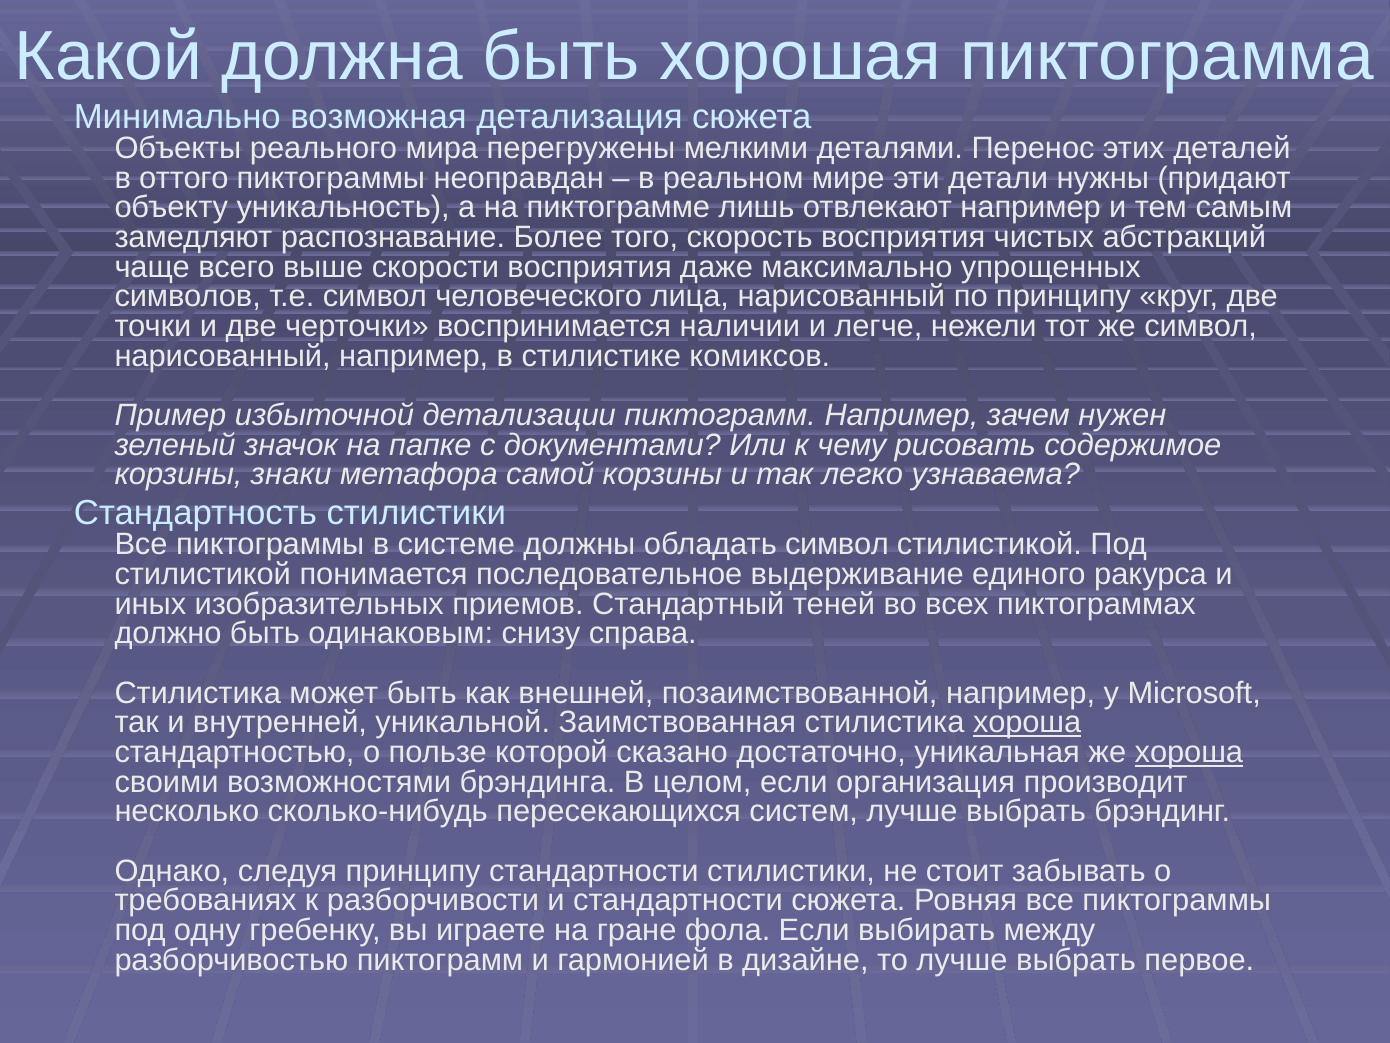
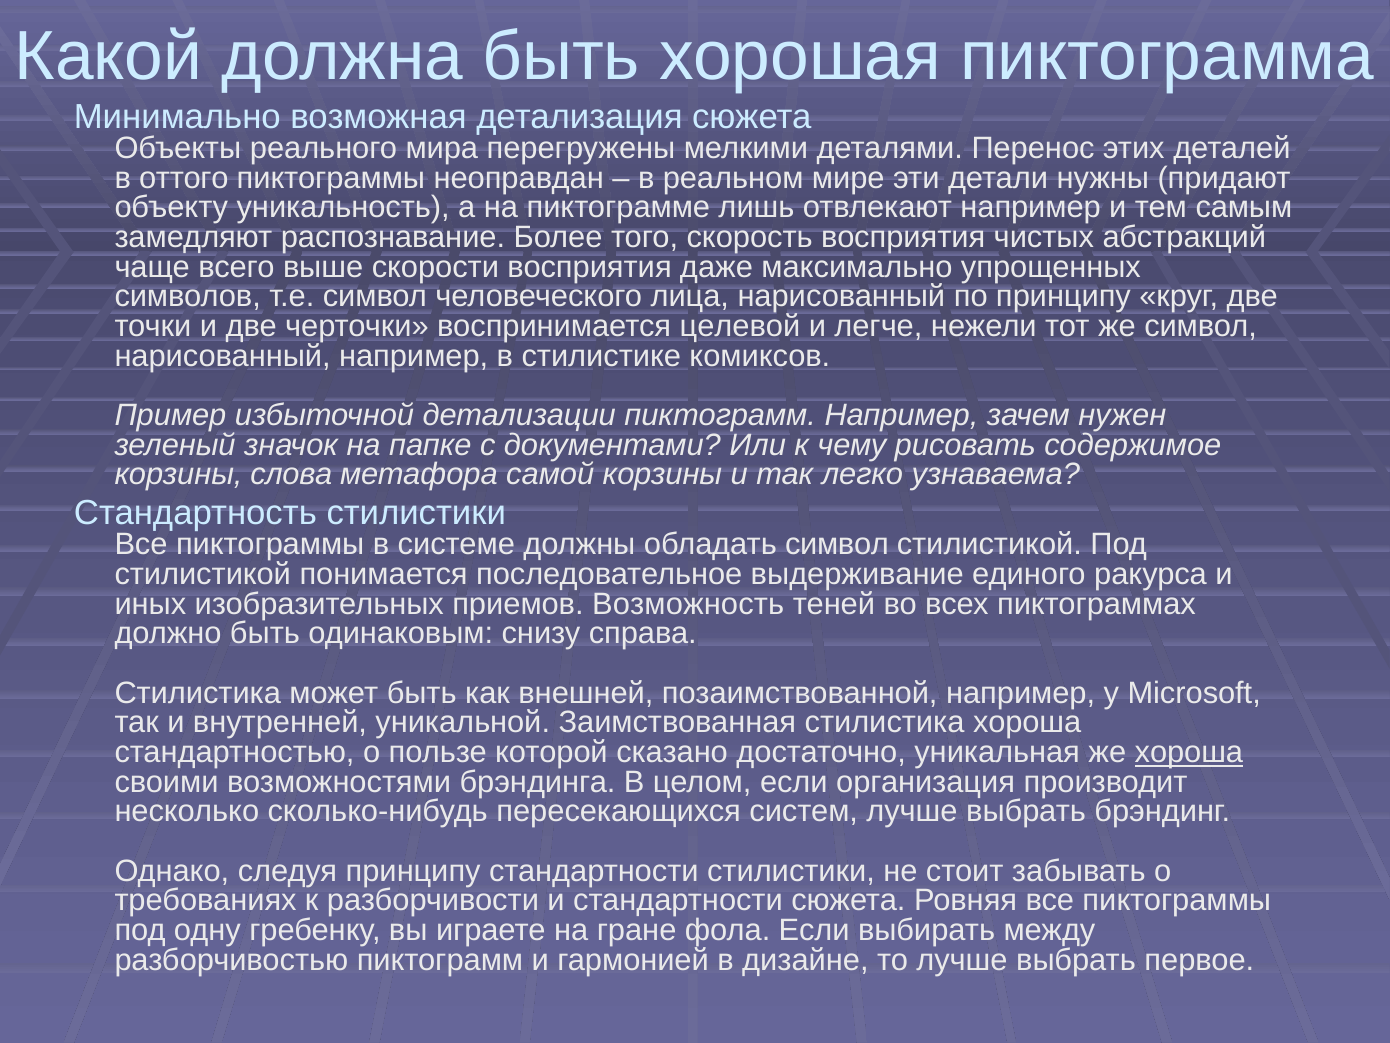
наличии: наличии -> целевой
знаки: знаки -> слова
Стандартный: Стандартный -> Возможность
хороша at (1027, 722) underline: present -> none
